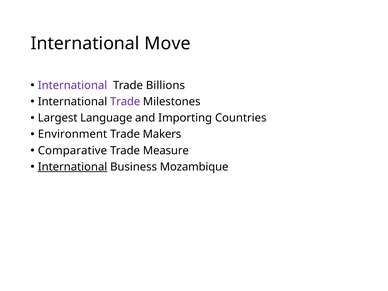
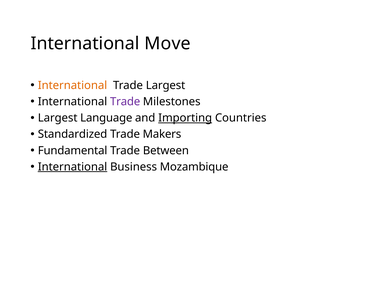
International at (73, 85) colour: purple -> orange
Trade Billions: Billions -> Largest
Importing underline: none -> present
Environment: Environment -> Standardized
Comparative: Comparative -> Fundamental
Measure: Measure -> Between
